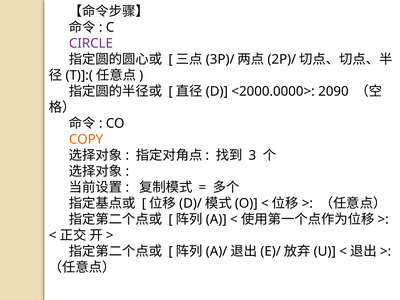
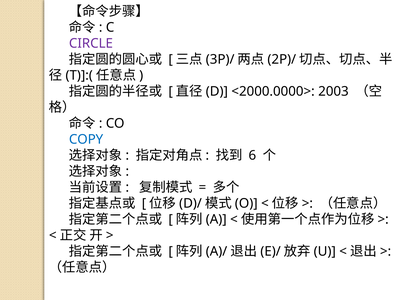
2090: 2090 -> 2003
COPY colour: orange -> blue
3: 3 -> 6
